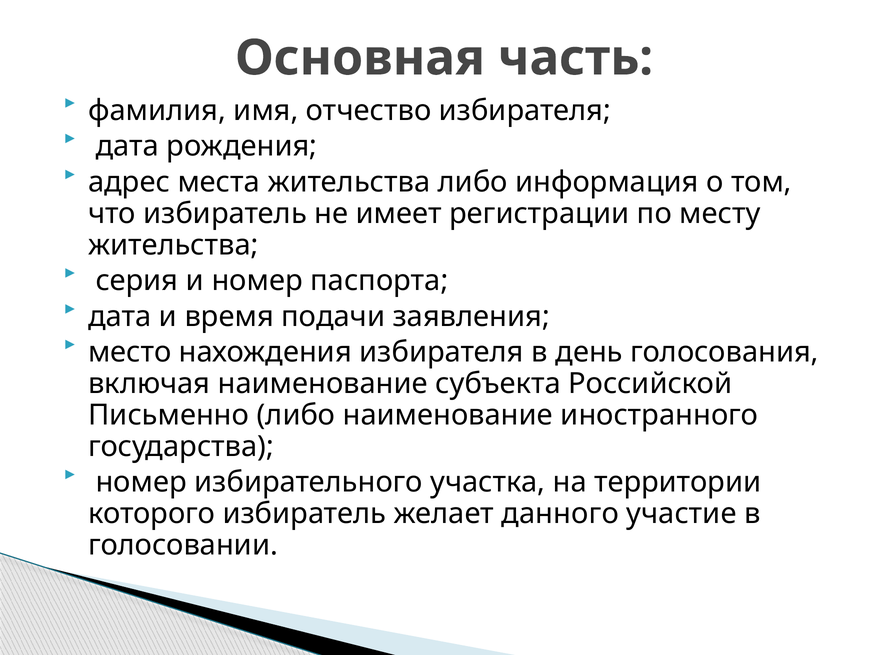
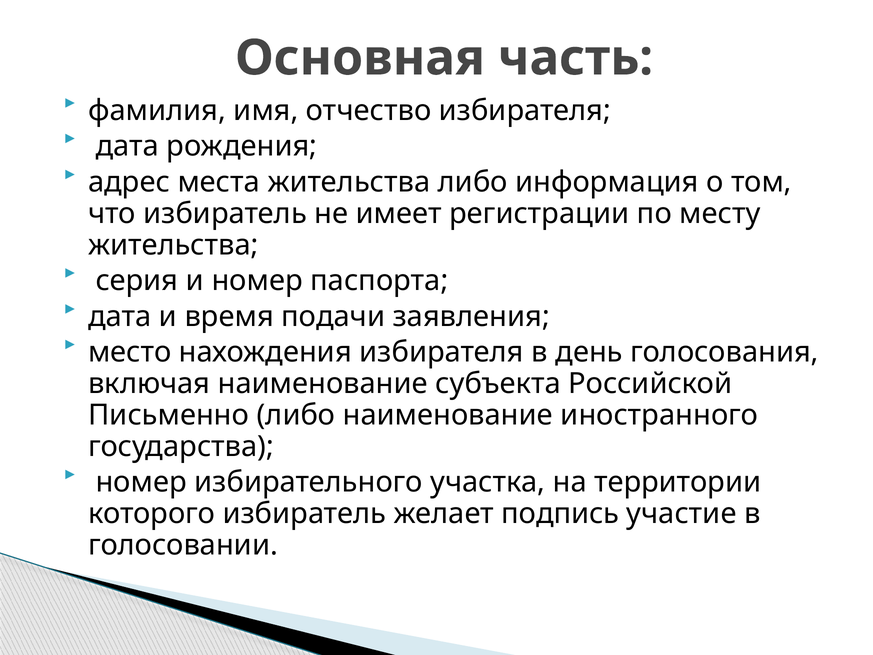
данного: данного -> подпись
